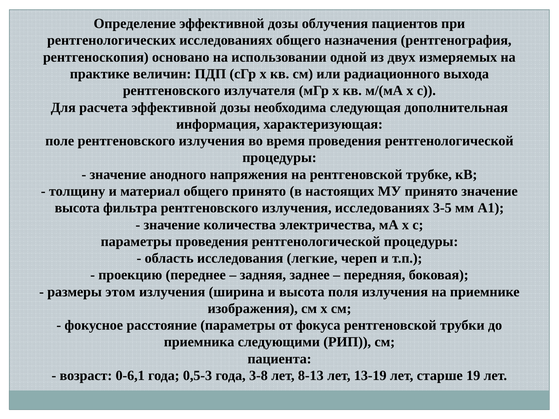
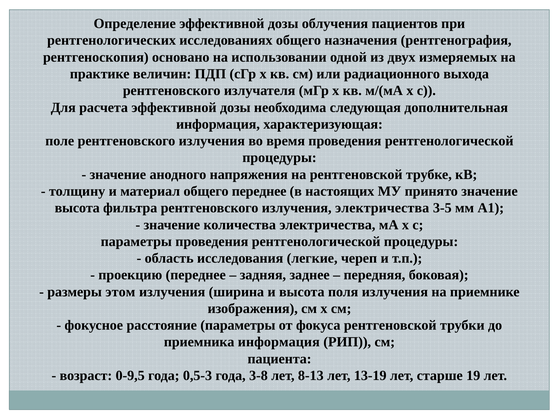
общего принято: принято -> переднее
излучения исследованиях: исследованиях -> электричества
приемника следующими: следующими -> информация
0-6,1: 0-6,1 -> 0-9,5
